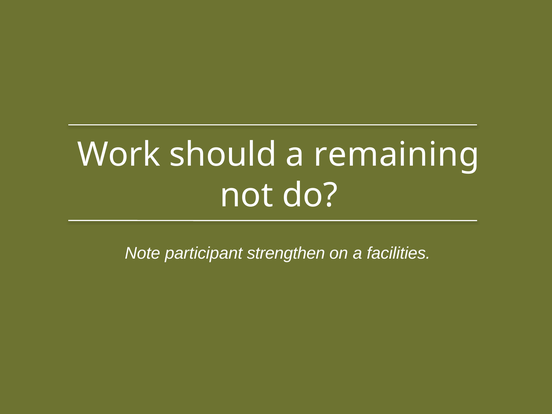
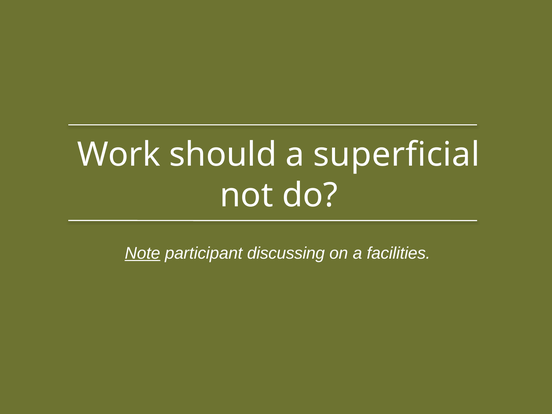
remaining: remaining -> superficial
Note underline: none -> present
strengthen: strengthen -> discussing
